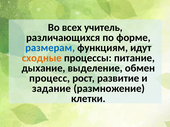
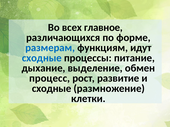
учитель: учитель -> главное
сходные at (42, 58) colour: orange -> blue
задание at (52, 89): задание -> сходные
